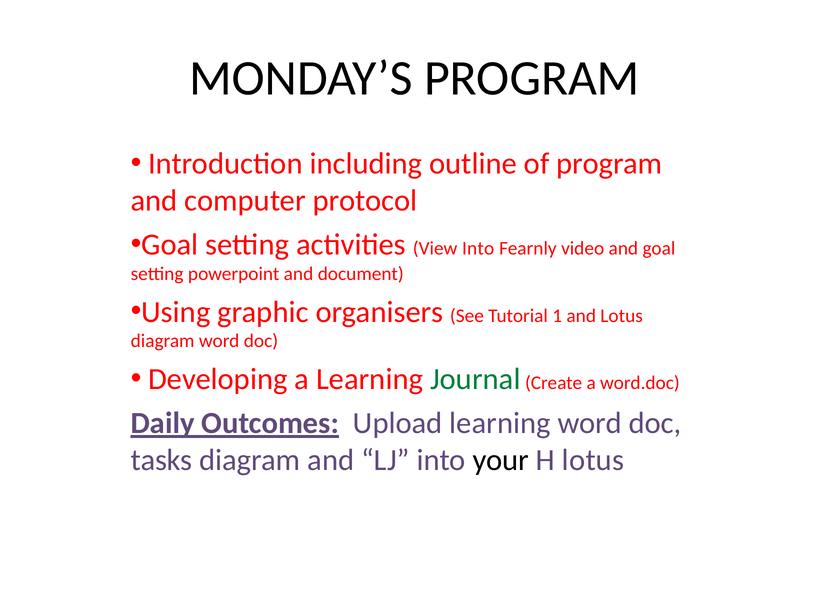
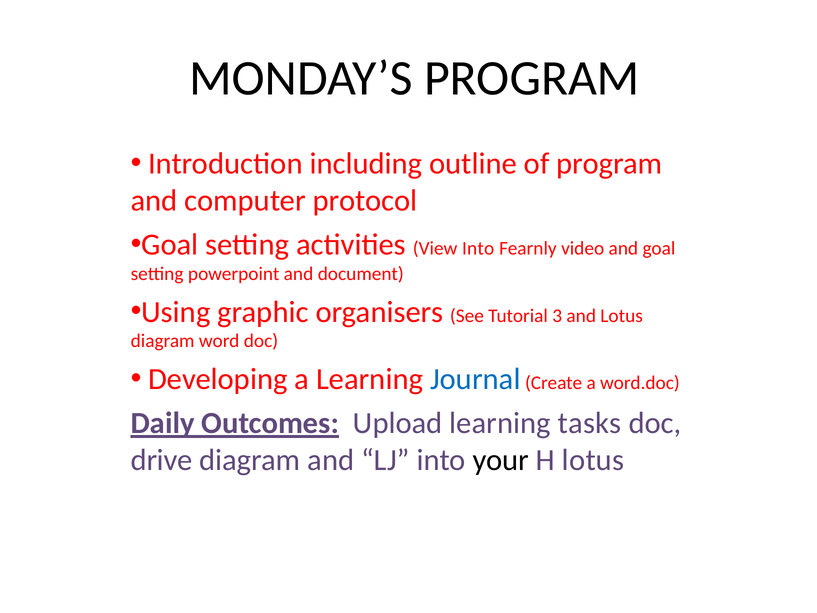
1: 1 -> 3
Journal colour: green -> blue
learning word: word -> tasks
tasks: tasks -> drive
